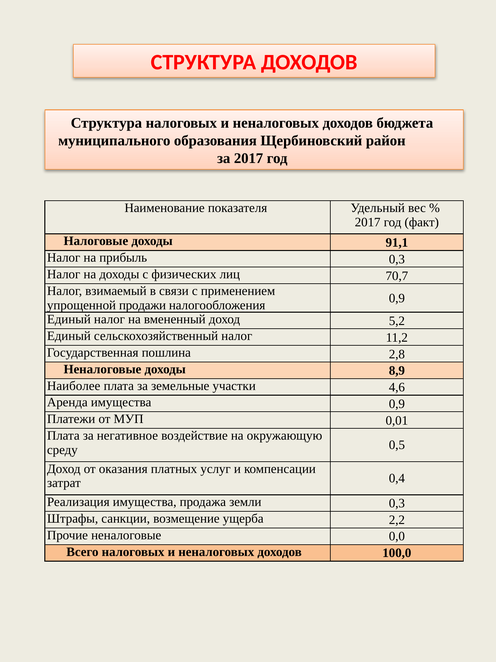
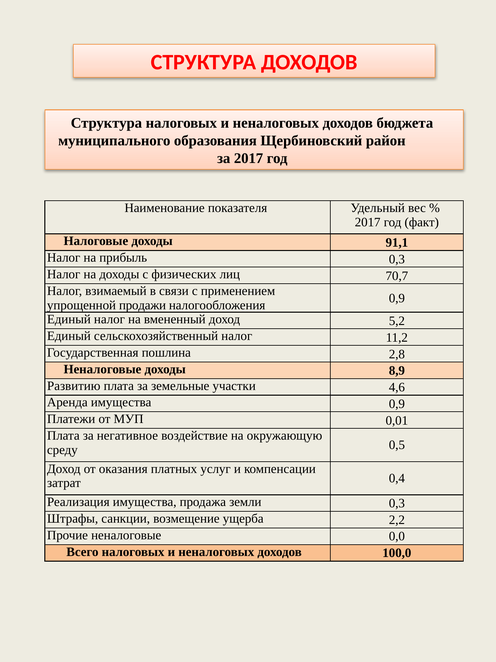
Наиболее: Наиболее -> Развитию
